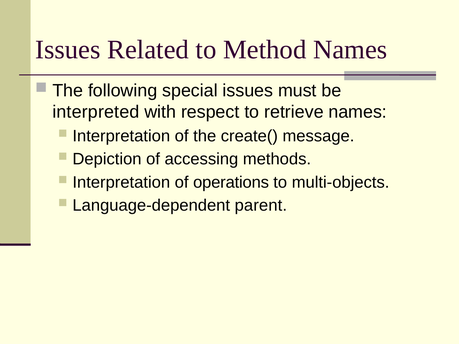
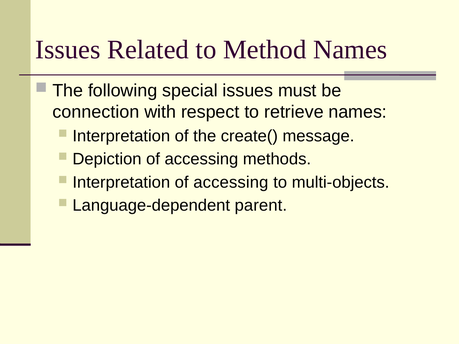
interpreted: interpreted -> connection
Interpretation of operations: operations -> accessing
